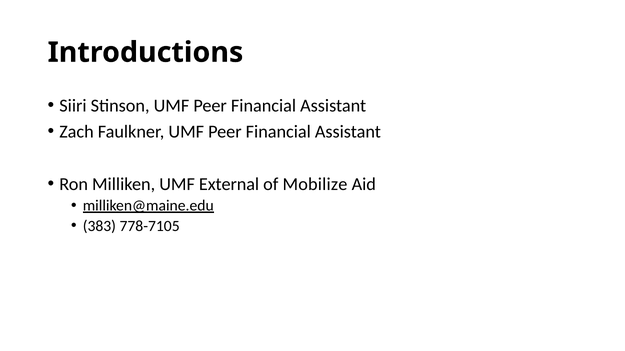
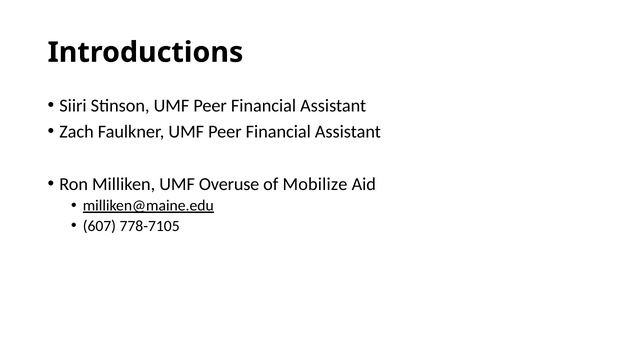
External: External -> Overuse
383: 383 -> 607
